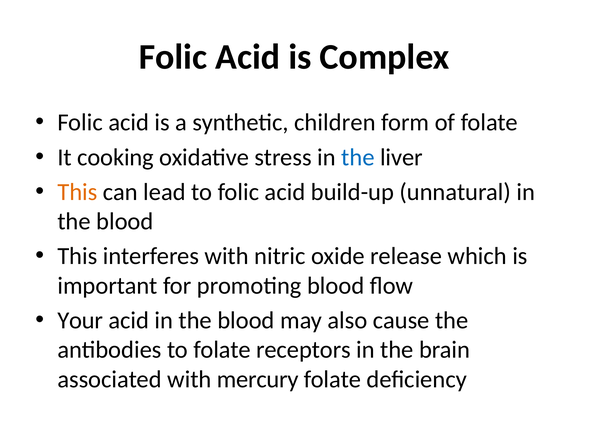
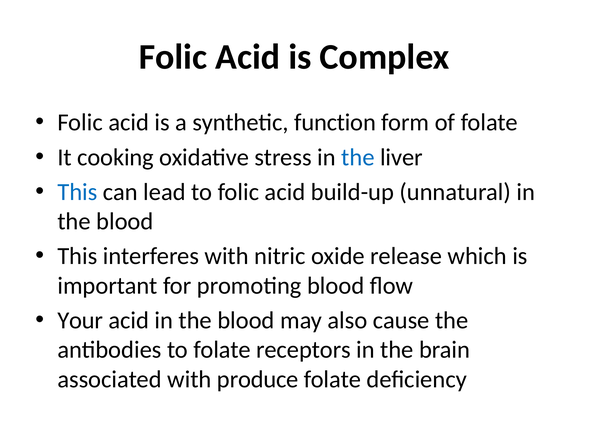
children: children -> function
This at (77, 192) colour: orange -> blue
mercury: mercury -> produce
